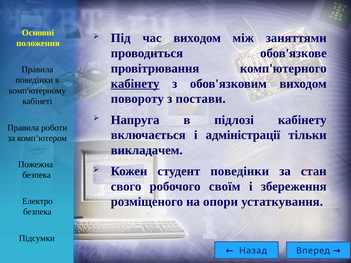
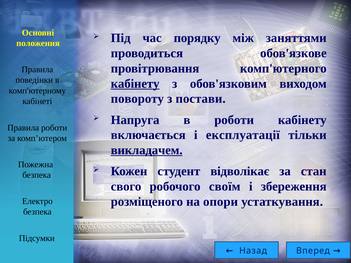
час виходом: виходом -> порядку
в підлозі: підлозі -> роботи
адміністрації: адміністрації -> експлуатації
викладачем underline: none -> present
студент поведінки: поведінки -> відволікає
